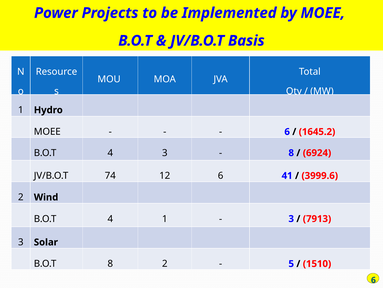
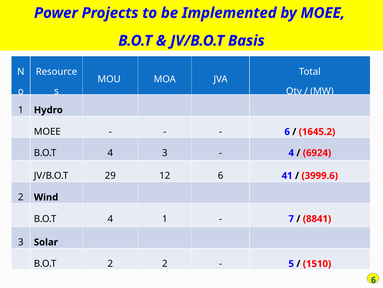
8 at (291, 153): 8 -> 4
74: 74 -> 29
3 at (291, 218): 3 -> 7
7913: 7913 -> 8841
B.O.T 8: 8 -> 2
